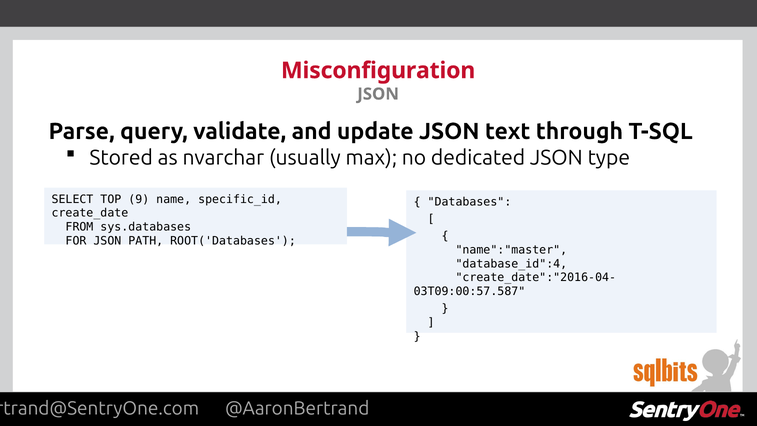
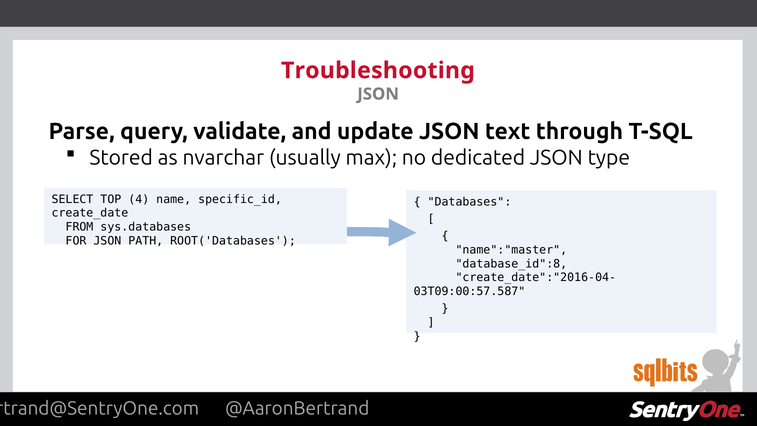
Misconfiguration: Misconfiguration -> Troubleshooting
9: 9 -> 4
database_id":4: database_id":4 -> database_id":8
